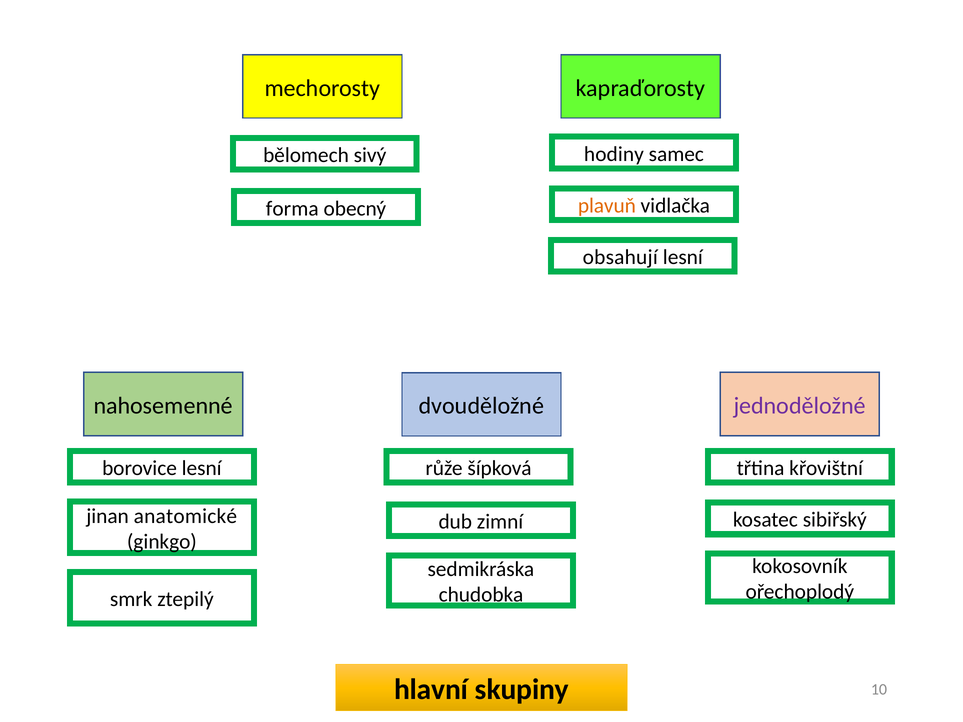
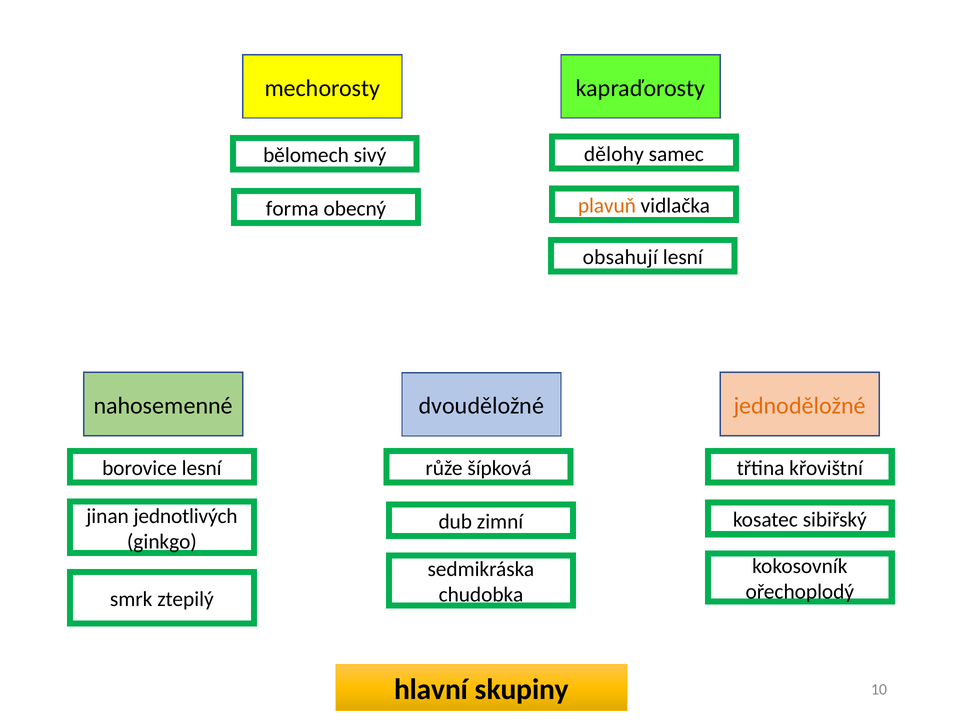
hodiny: hodiny -> dělohy
jednoděložné colour: purple -> orange
anatomické: anatomické -> jednotlivých
